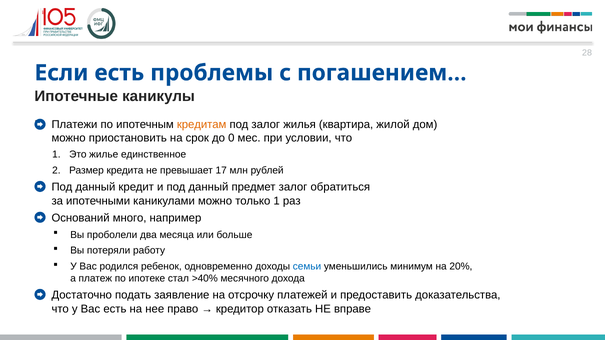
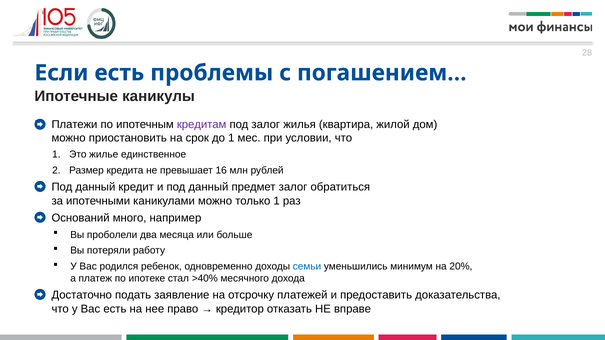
кредитам colour: orange -> purple
до 0: 0 -> 1
17: 17 -> 16
